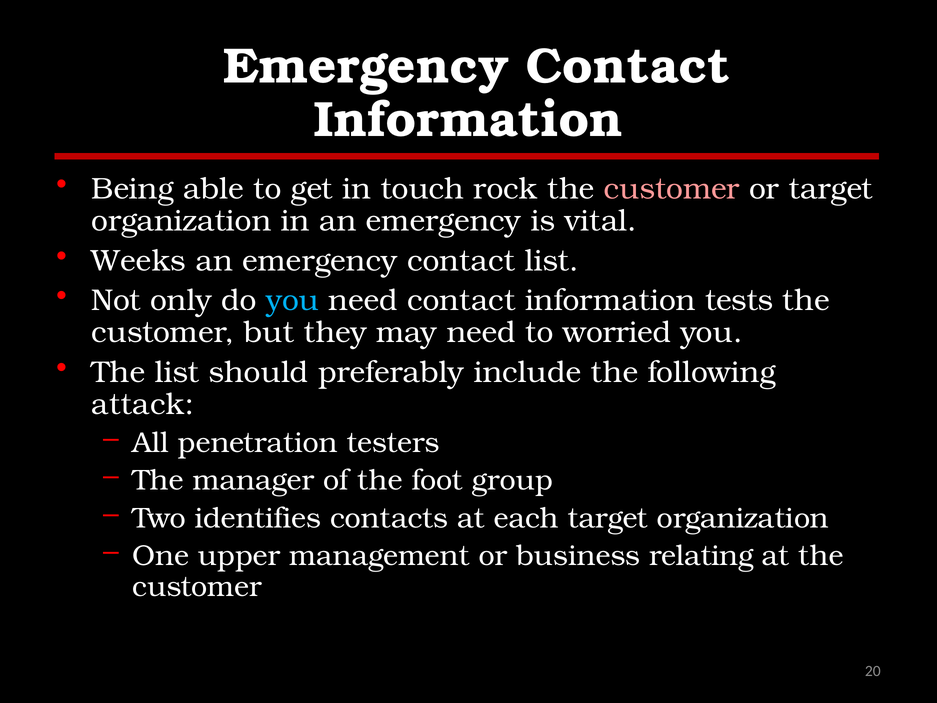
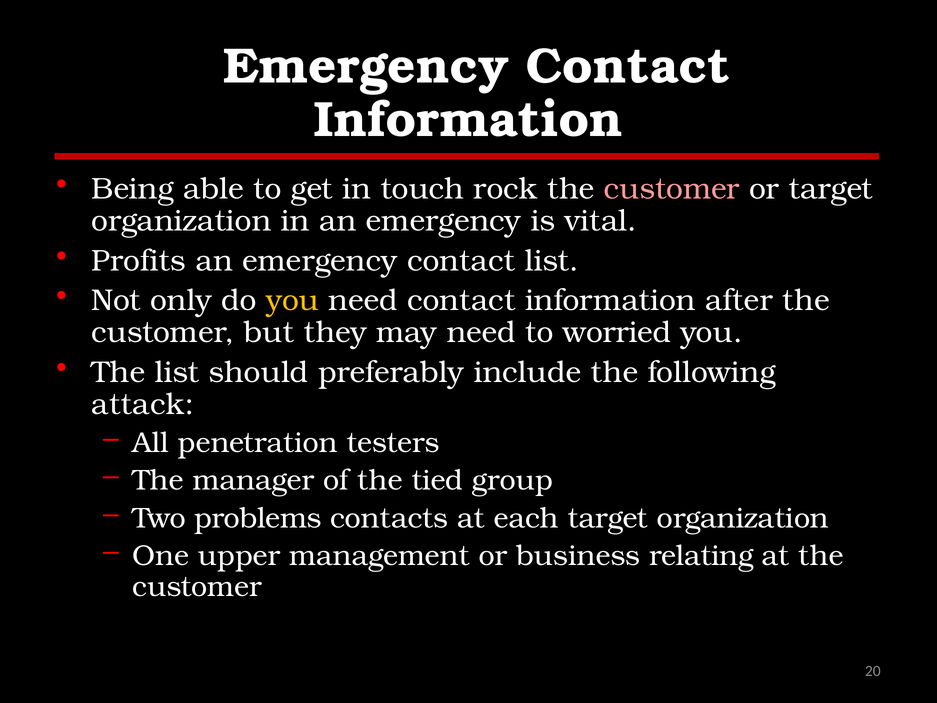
Weeks: Weeks -> Profits
you at (293, 300) colour: light blue -> yellow
tests: tests -> after
foot: foot -> tied
identifies: identifies -> problems
